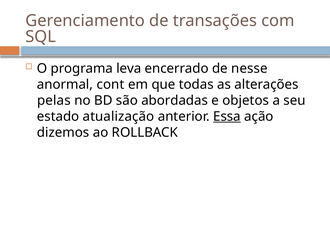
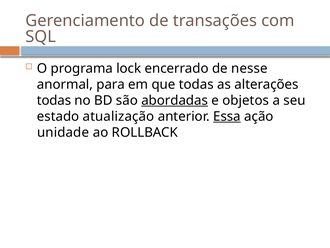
leva: leva -> lock
cont: cont -> para
pelas at (54, 100): pelas -> todas
abordadas underline: none -> present
dizemos: dizemos -> unidade
